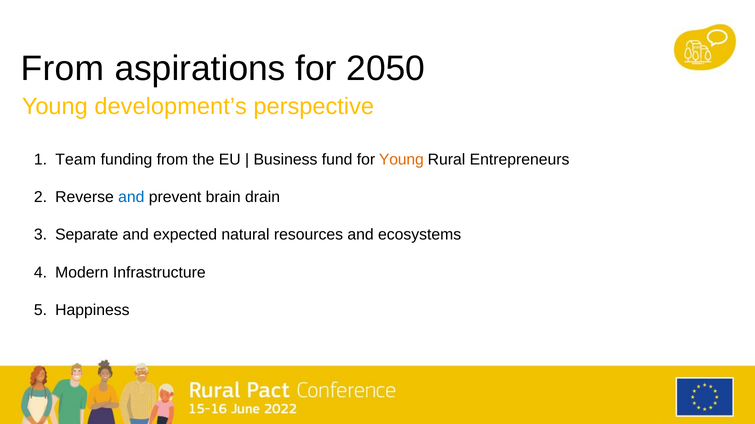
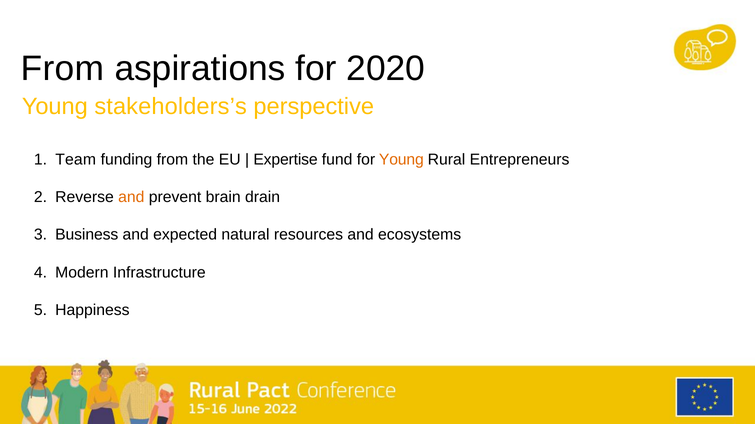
2050: 2050 -> 2020
development’s: development’s -> stakeholders’s
Business: Business -> Expertise
and at (131, 197) colour: blue -> orange
Separate: Separate -> Business
